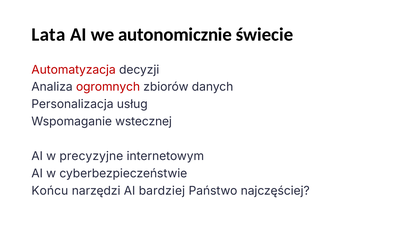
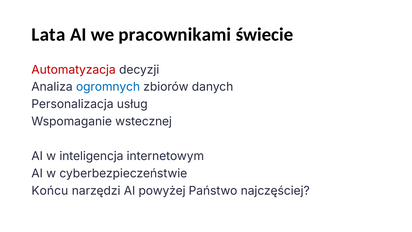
autonomicznie: autonomicznie -> pracownikami
ogromnych colour: red -> blue
precyzyjne: precyzyjne -> inteligencja
bardziej: bardziej -> powyżej
